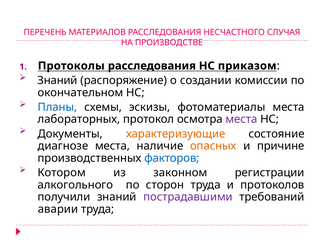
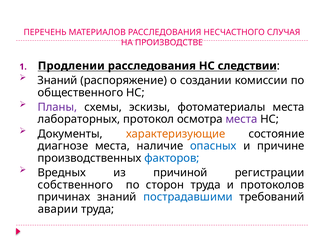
Протоколы: Протоколы -> Продлении
приказом: приказом -> следствии
окончательном: окончательном -> общественного
Планы colour: blue -> purple
опасных colour: orange -> blue
Котором: Котором -> Вредных
законном: законном -> причиной
алкогольного: алкогольного -> собственного
получили: получили -> причинах
пострадавшими colour: purple -> blue
